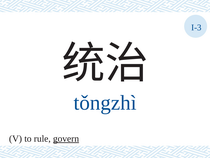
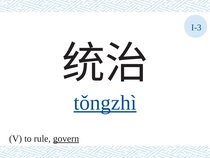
tǒngzhì underline: none -> present
